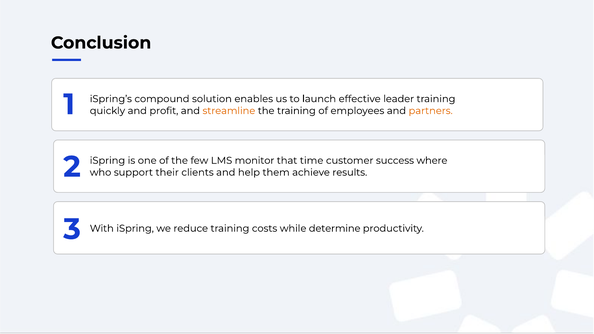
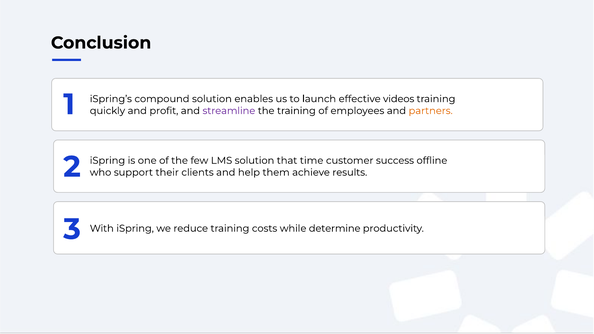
leader: leader -> videos
streamline colour: orange -> purple
LMS monitor: monitor -> solution
where: where -> offline
